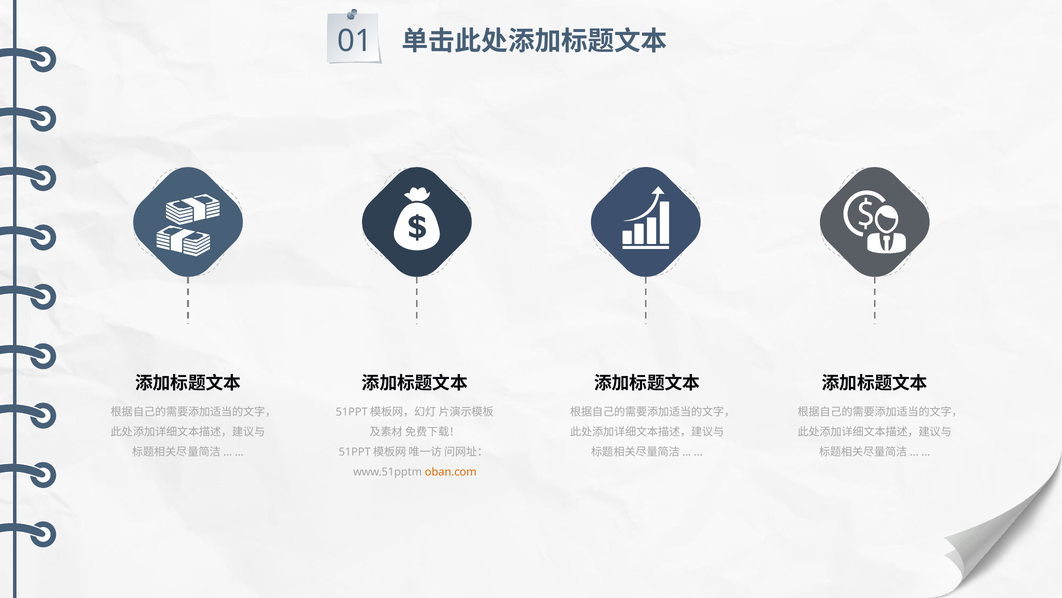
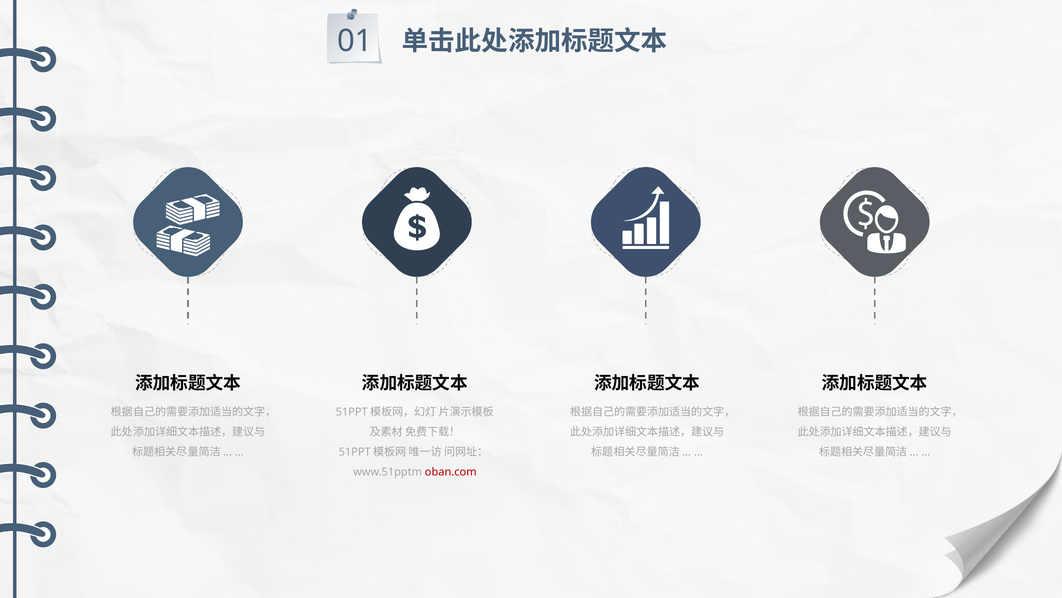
oban.com colour: orange -> red
